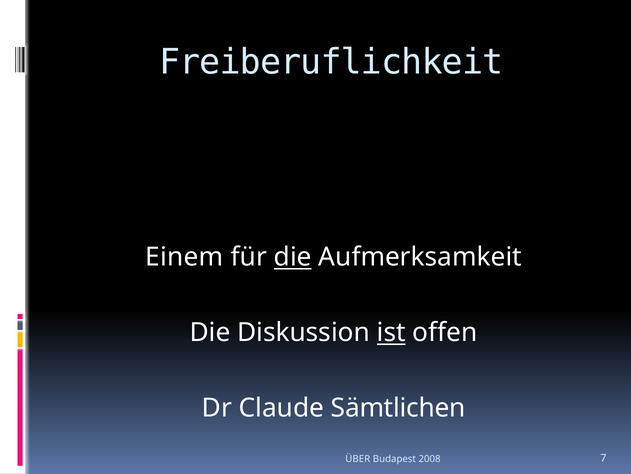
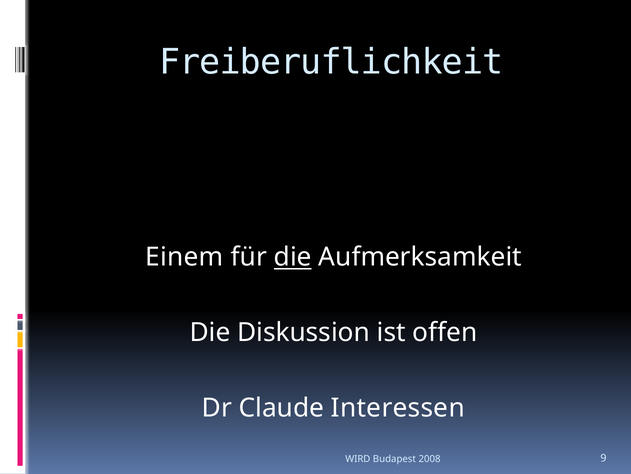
ist underline: present -> none
Sämtlichen: Sämtlichen -> Interessen
ÜBER: ÜBER -> WIRD
7: 7 -> 9
